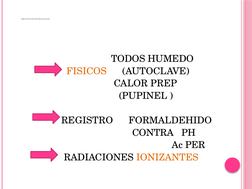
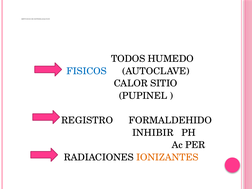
FISICOS colour: orange -> blue
PREP: PREP -> SITIO
CONTRA: CONTRA -> INHIBIR
